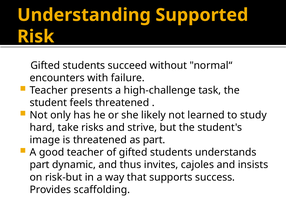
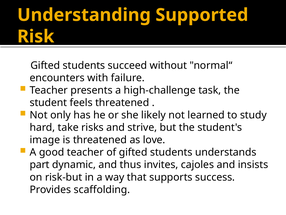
as part: part -> love
